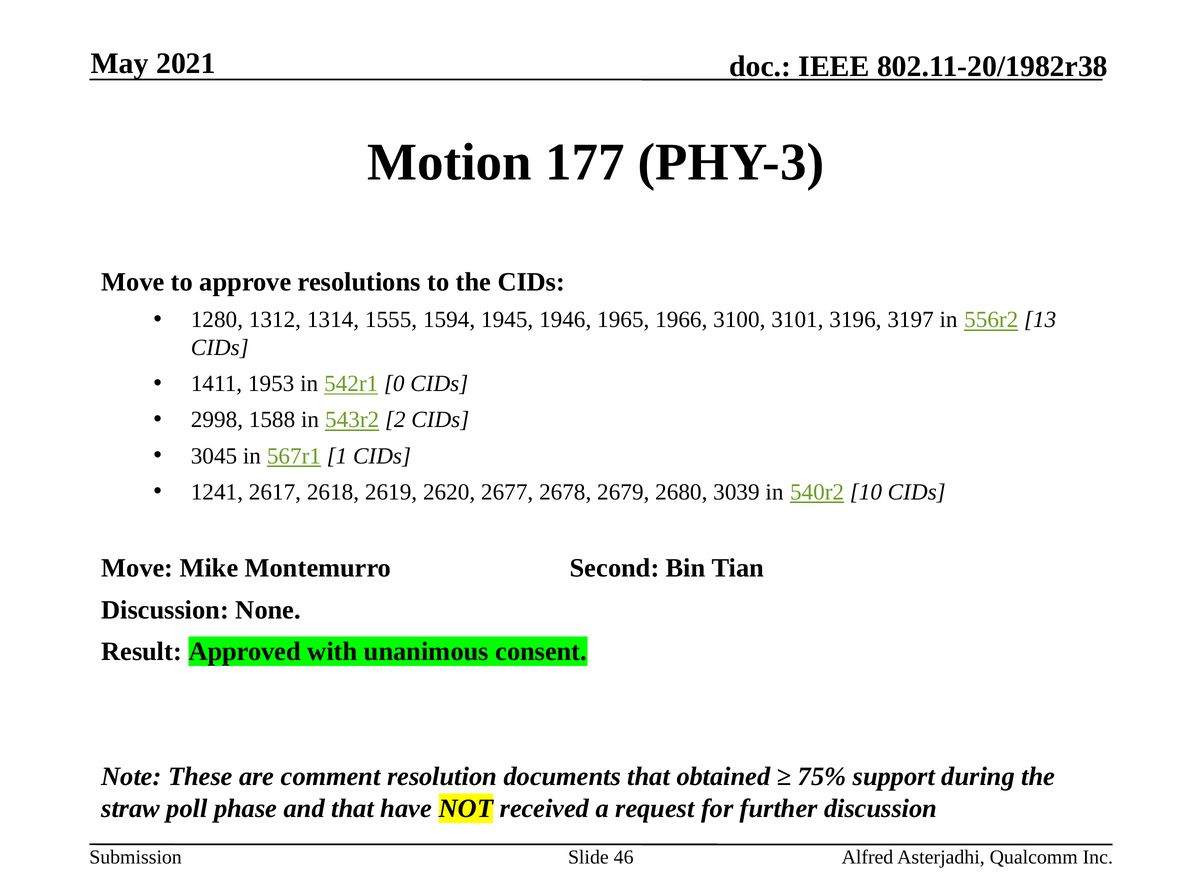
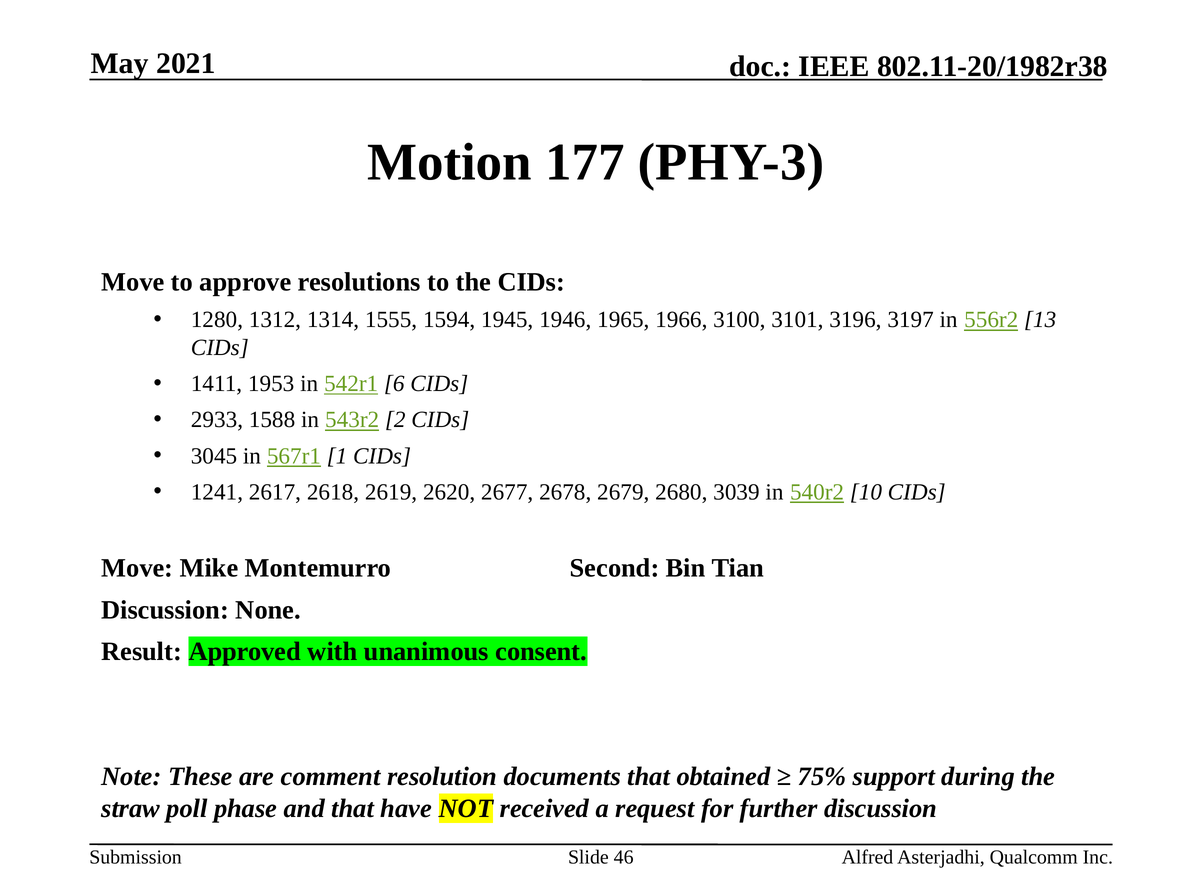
0: 0 -> 6
2998: 2998 -> 2933
